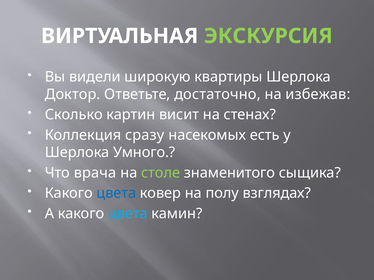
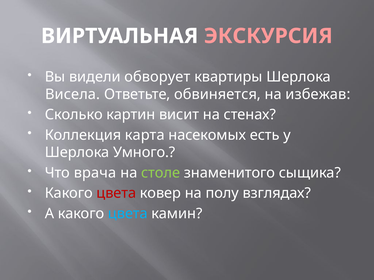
ЭКСКУРСИЯ colour: light green -> pink
широкую: широкую -> обворует
Доктор: Доктор -> Висела
достаточно: достаточно -> обвиняется
сразу: сразу -> карта
цвета at (116, 193) colour: blue -> red
